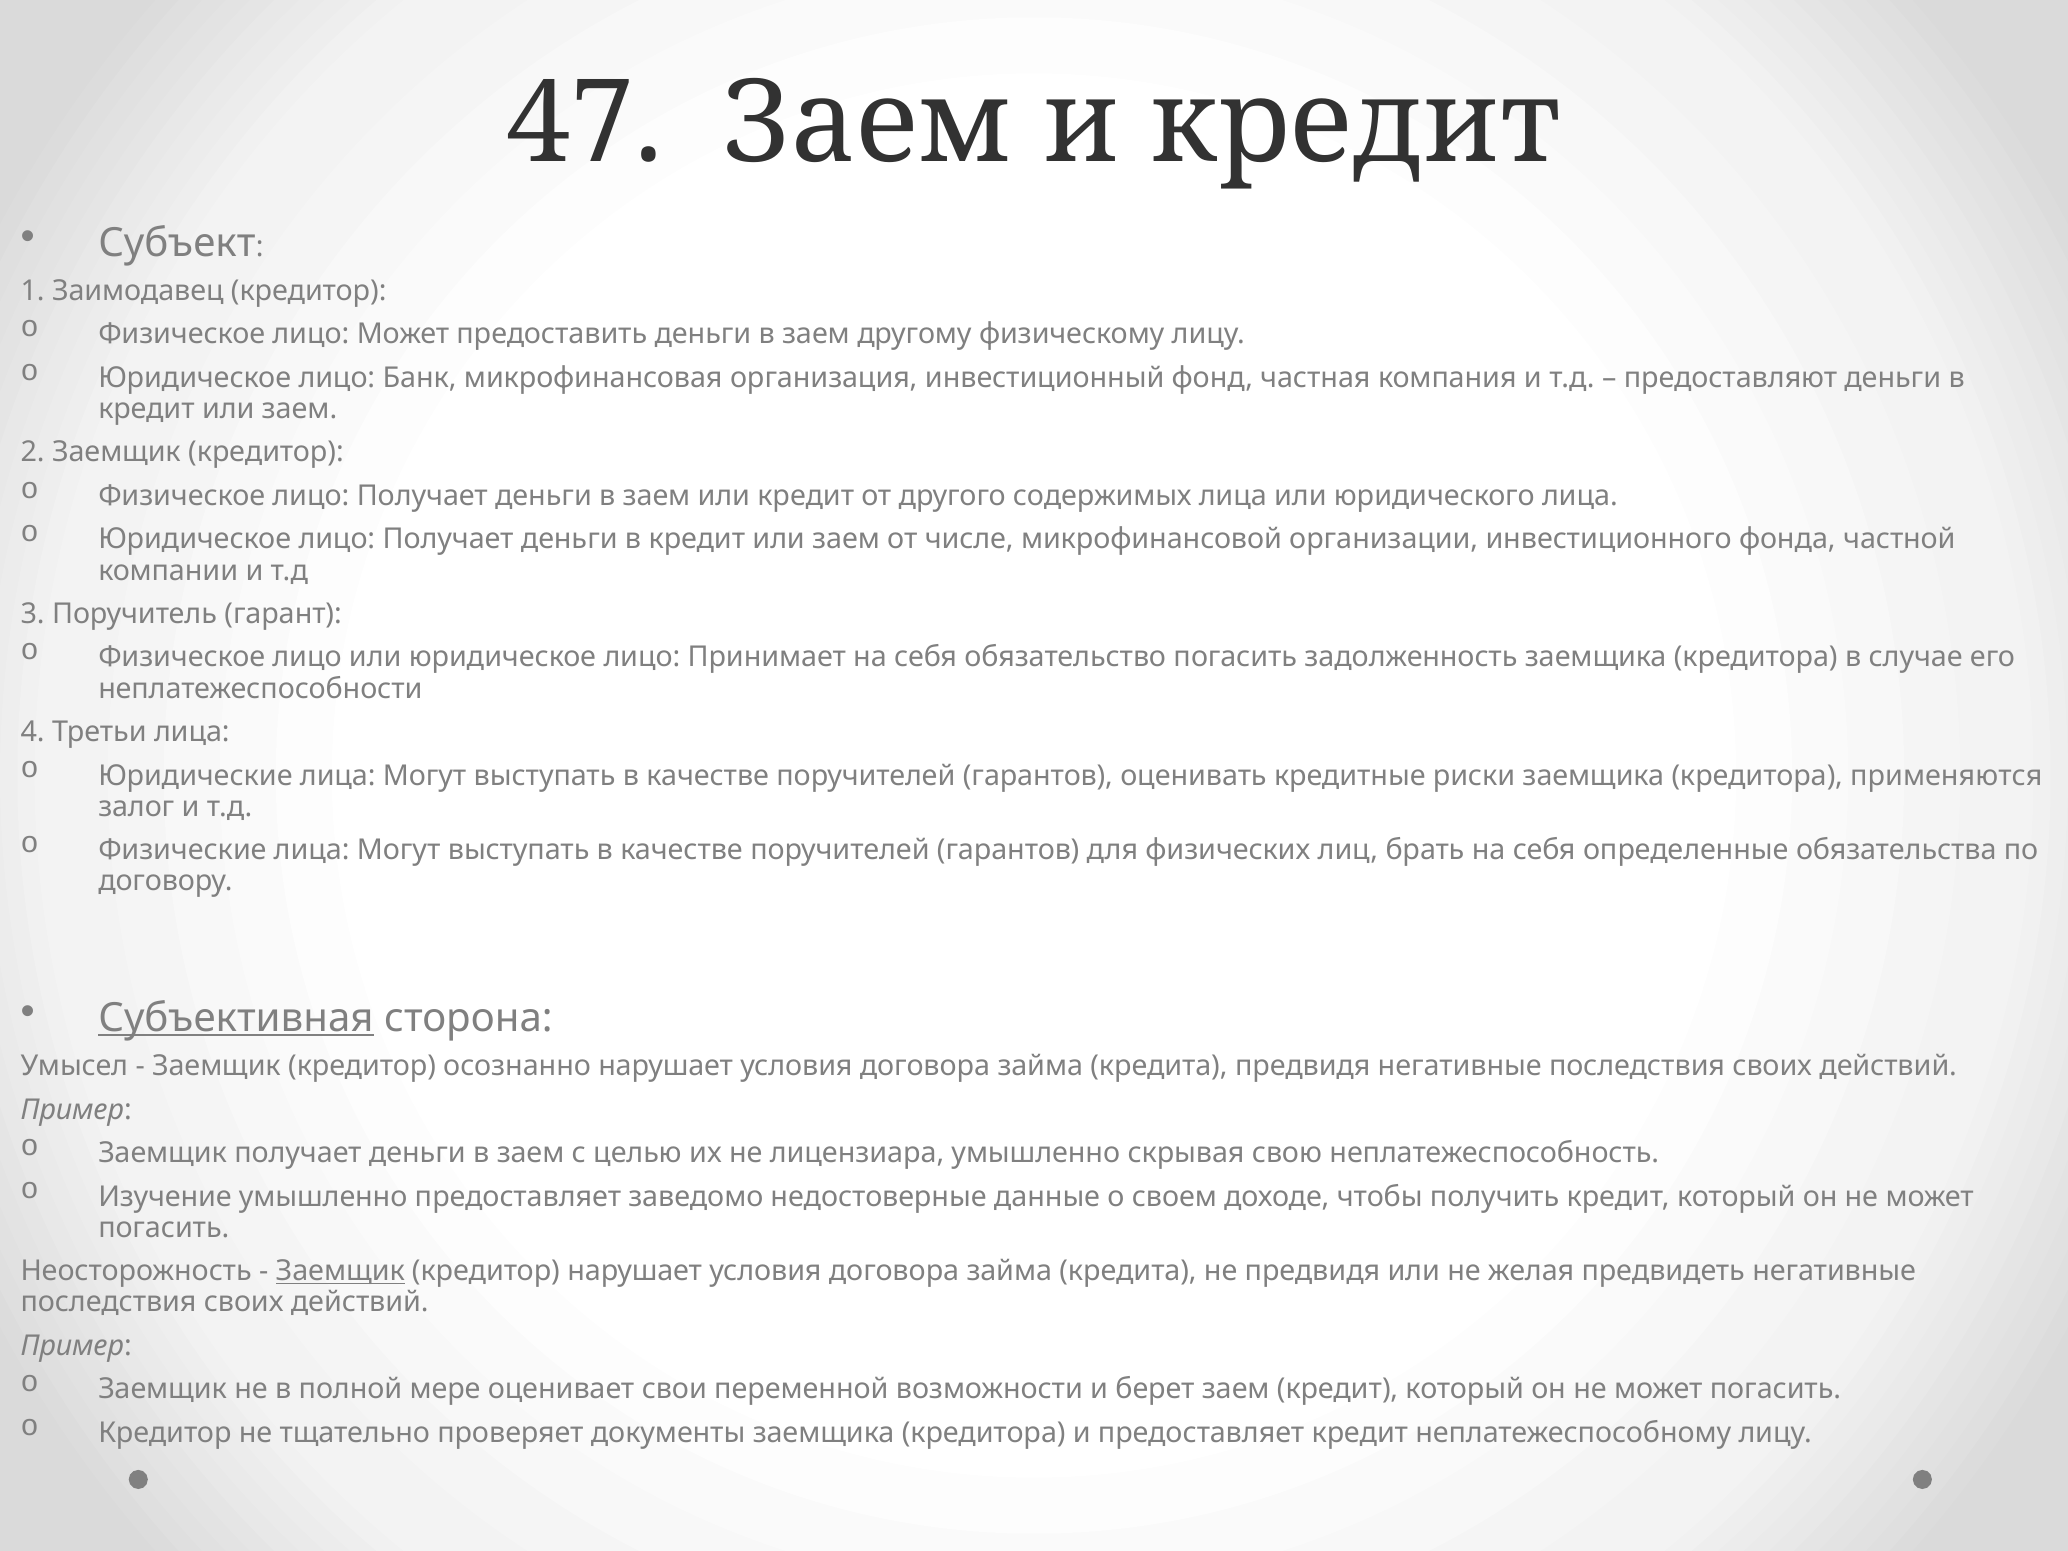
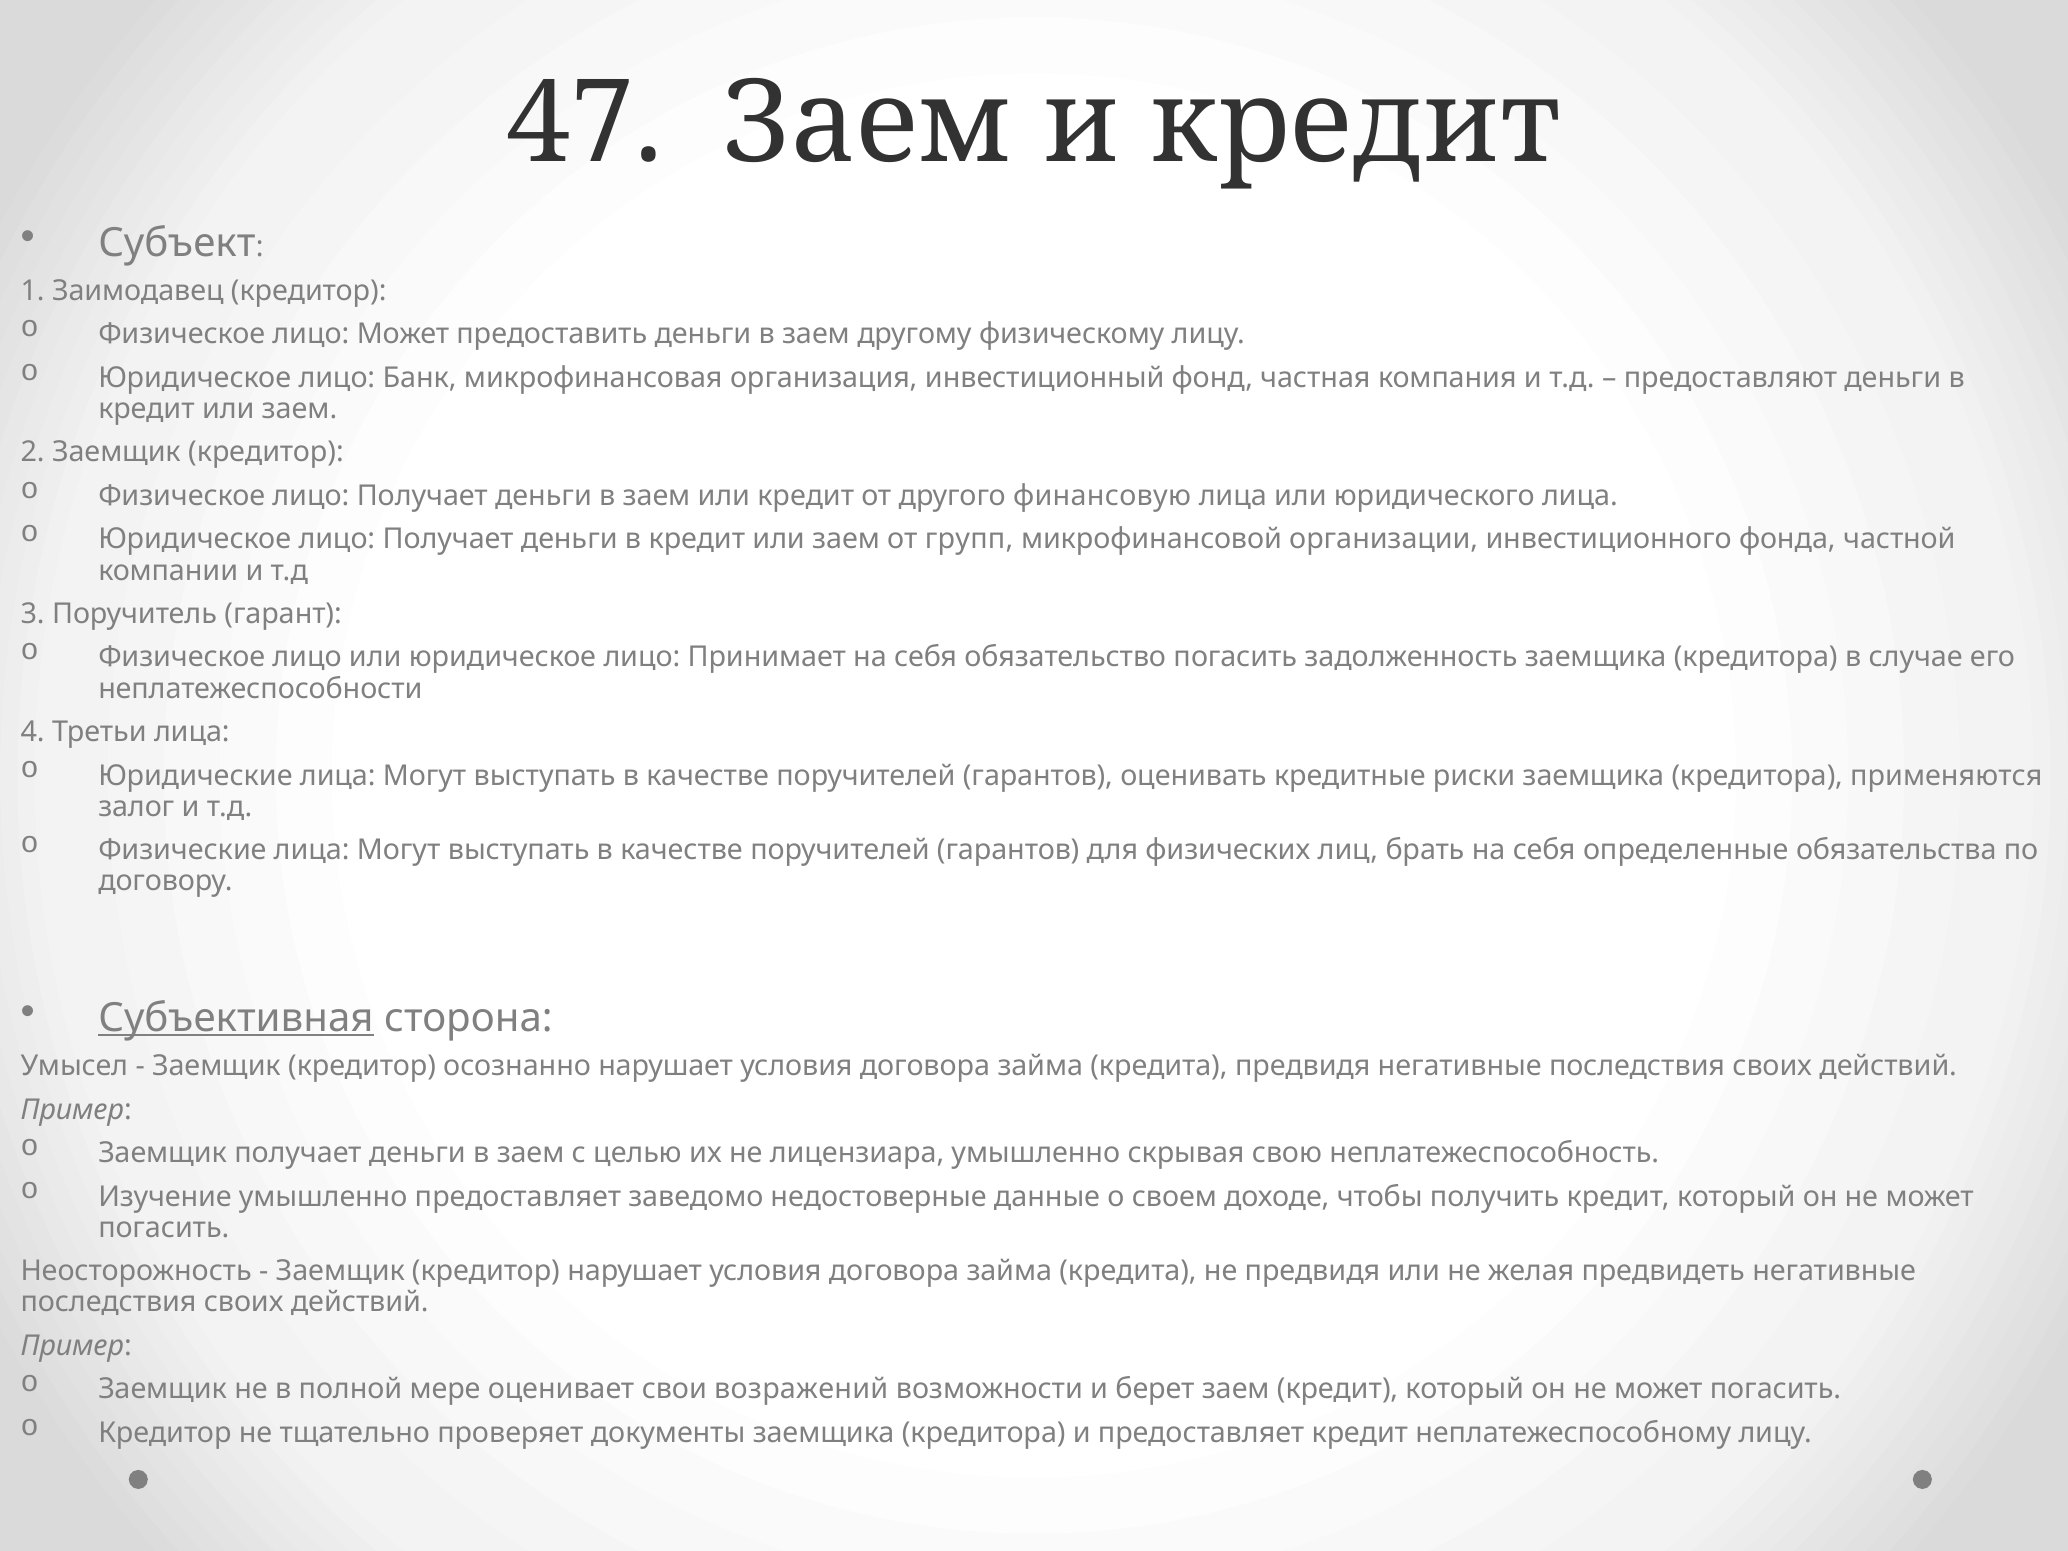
содержимых: содержимых -> финансовую
числе: числе -> групп
Заемщик at (340, 1271) underline: present -> none
переменной: переменной -> возражений
